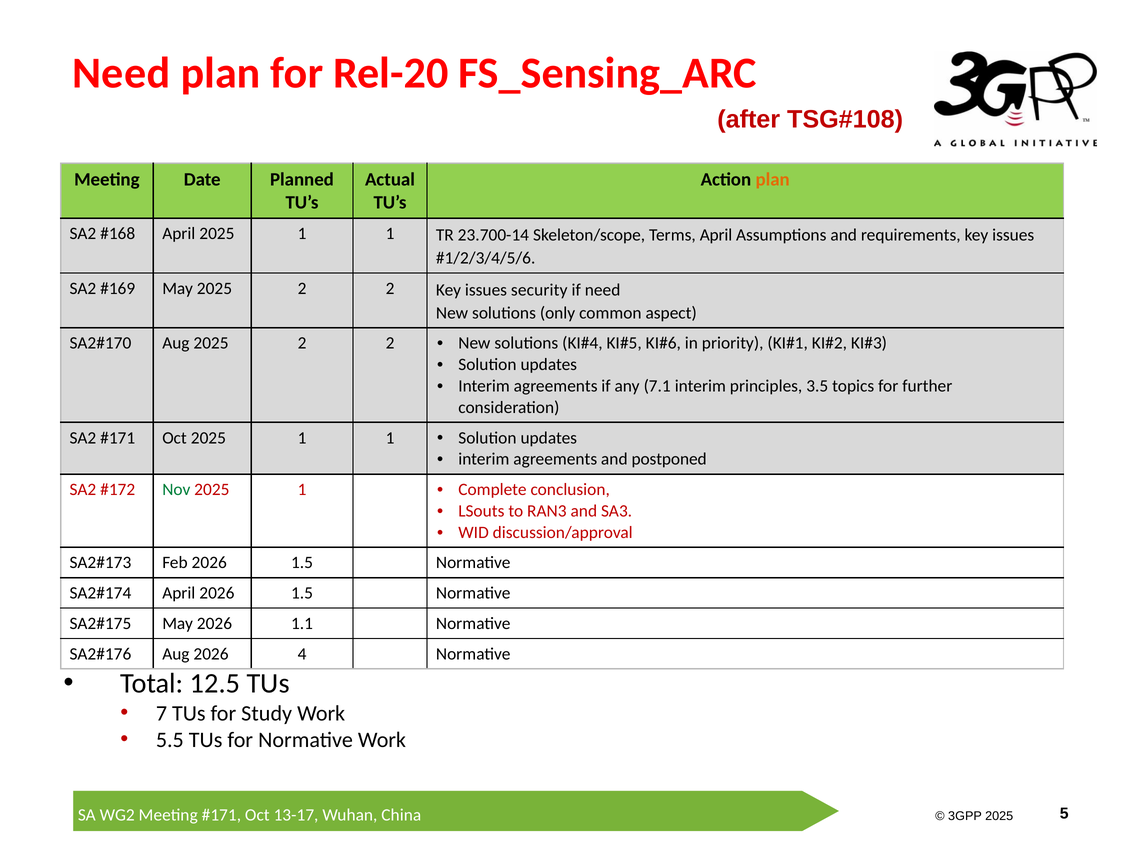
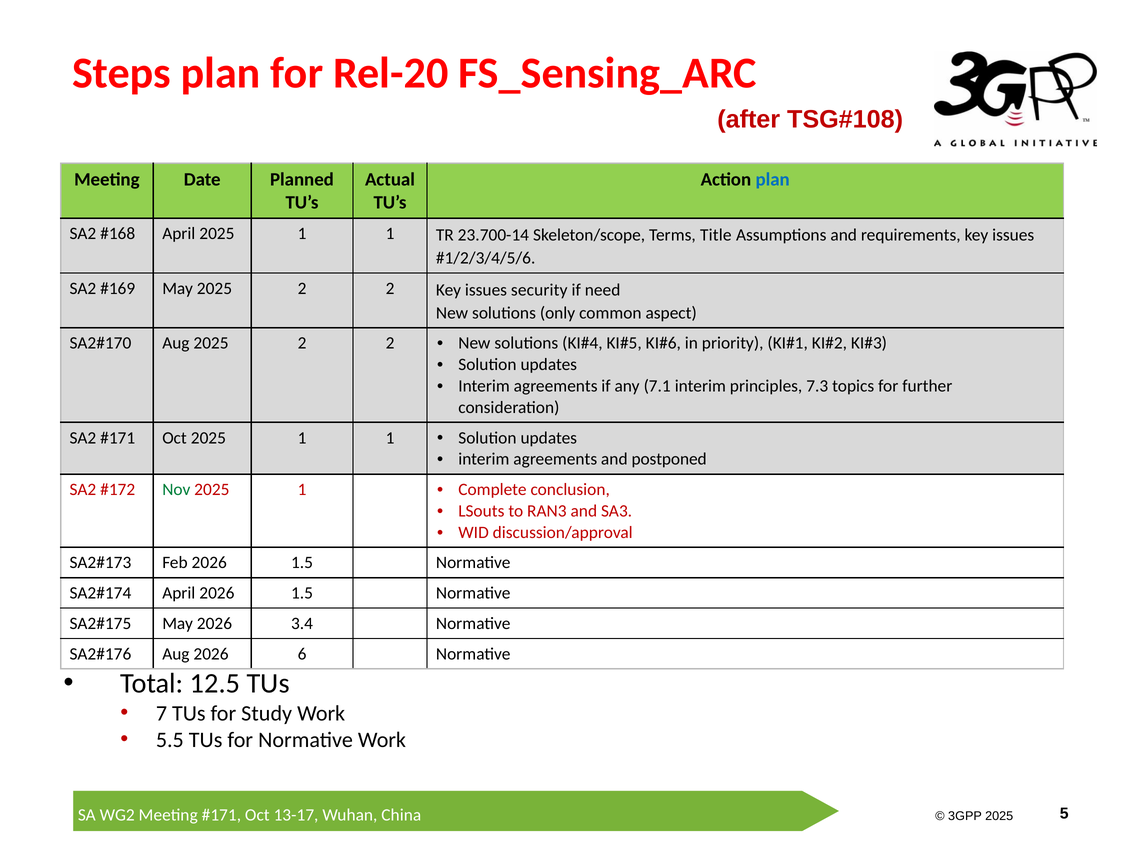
Need at (121, 73): Need -> Steps
plan at (773, 180) colour: orange -> blue
Terms April: April -> Title
3.5: 3.5 -> 7.3
1.1: 1.1 -> 3.4
4: 4 -> 6
